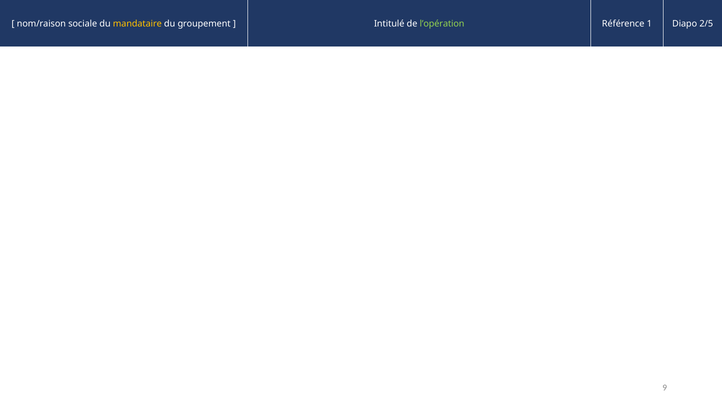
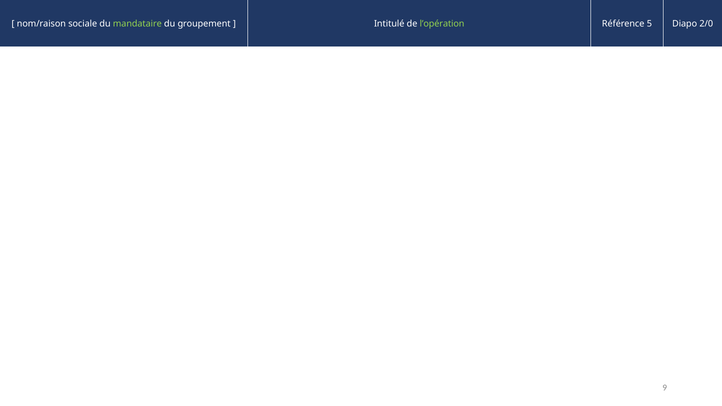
mandataire colour: yellow -> light green
1: 1 -> 5
2/5: 2/5 -> 2/0
